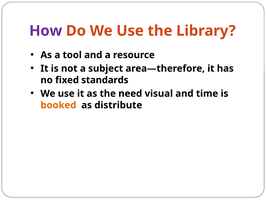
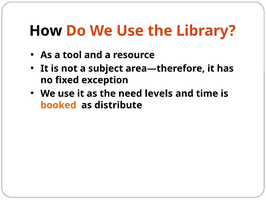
How colour: purple -> black
standards: standards -> exception
visual: visual -> levels
